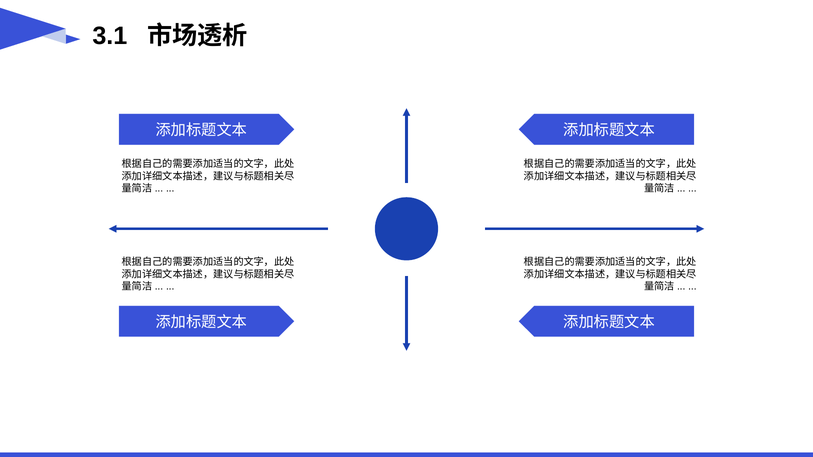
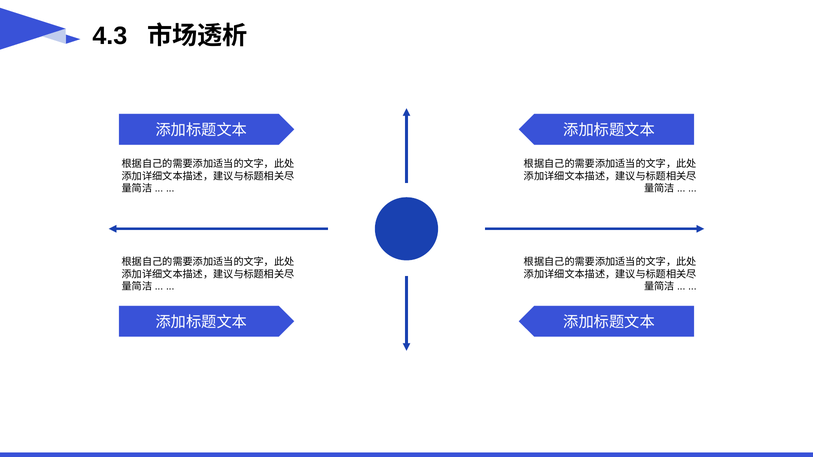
3.1: 3.1 -> 4.3
